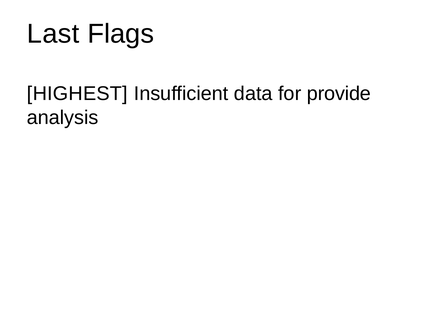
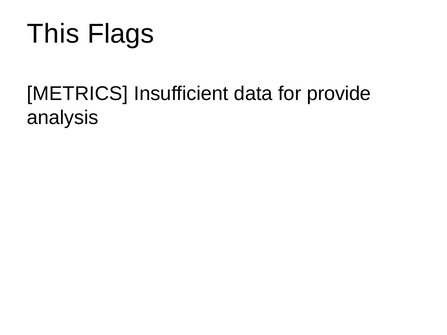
Last: Last -> This
HIGHEST: HIGHEST -> METRICS
